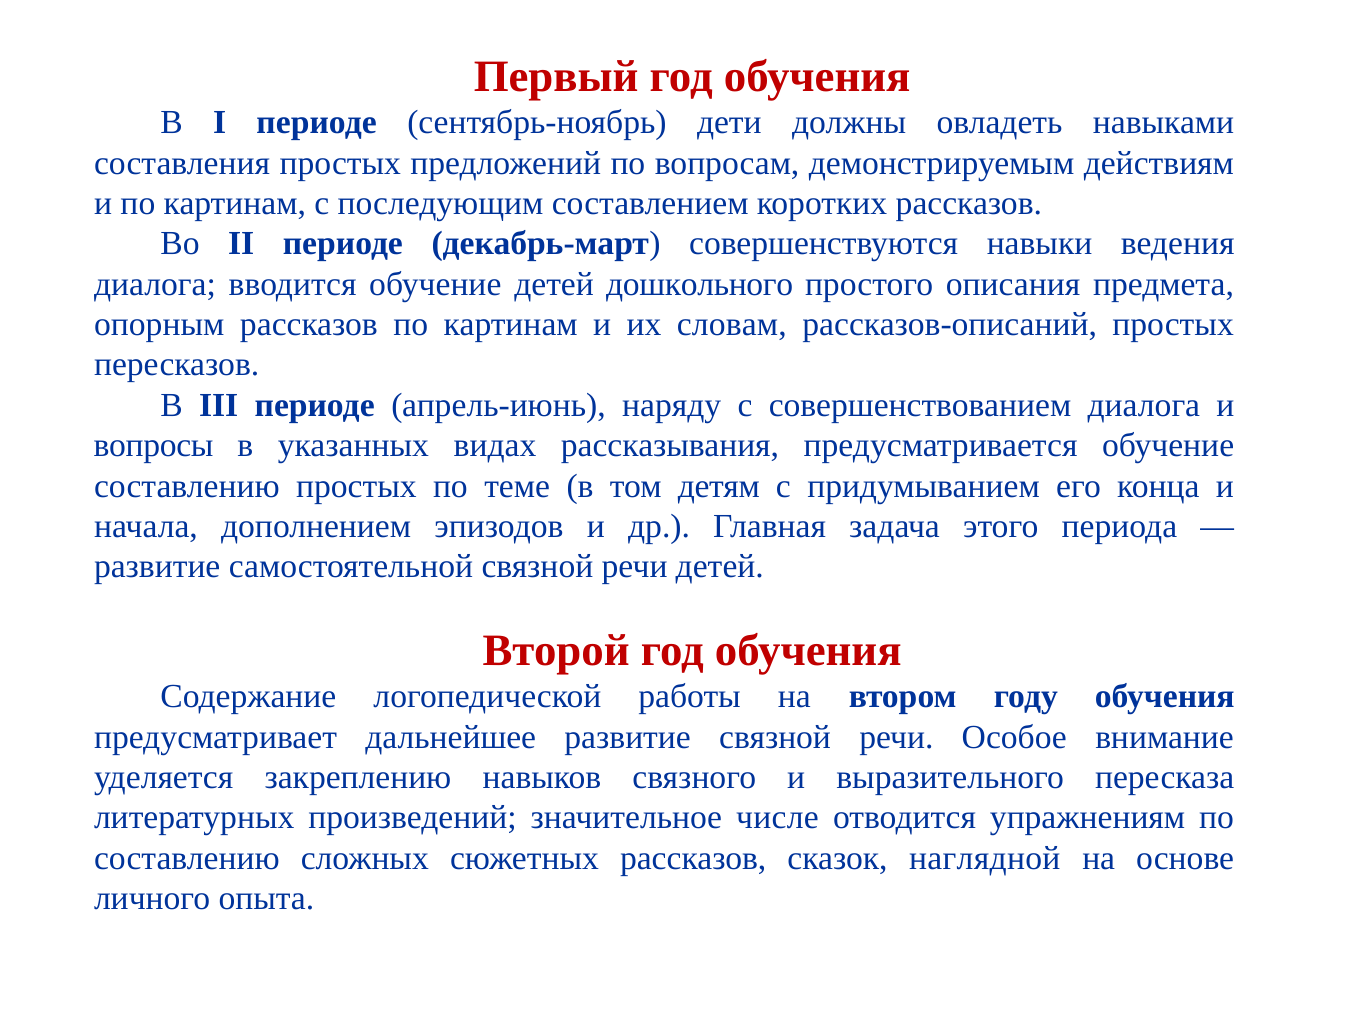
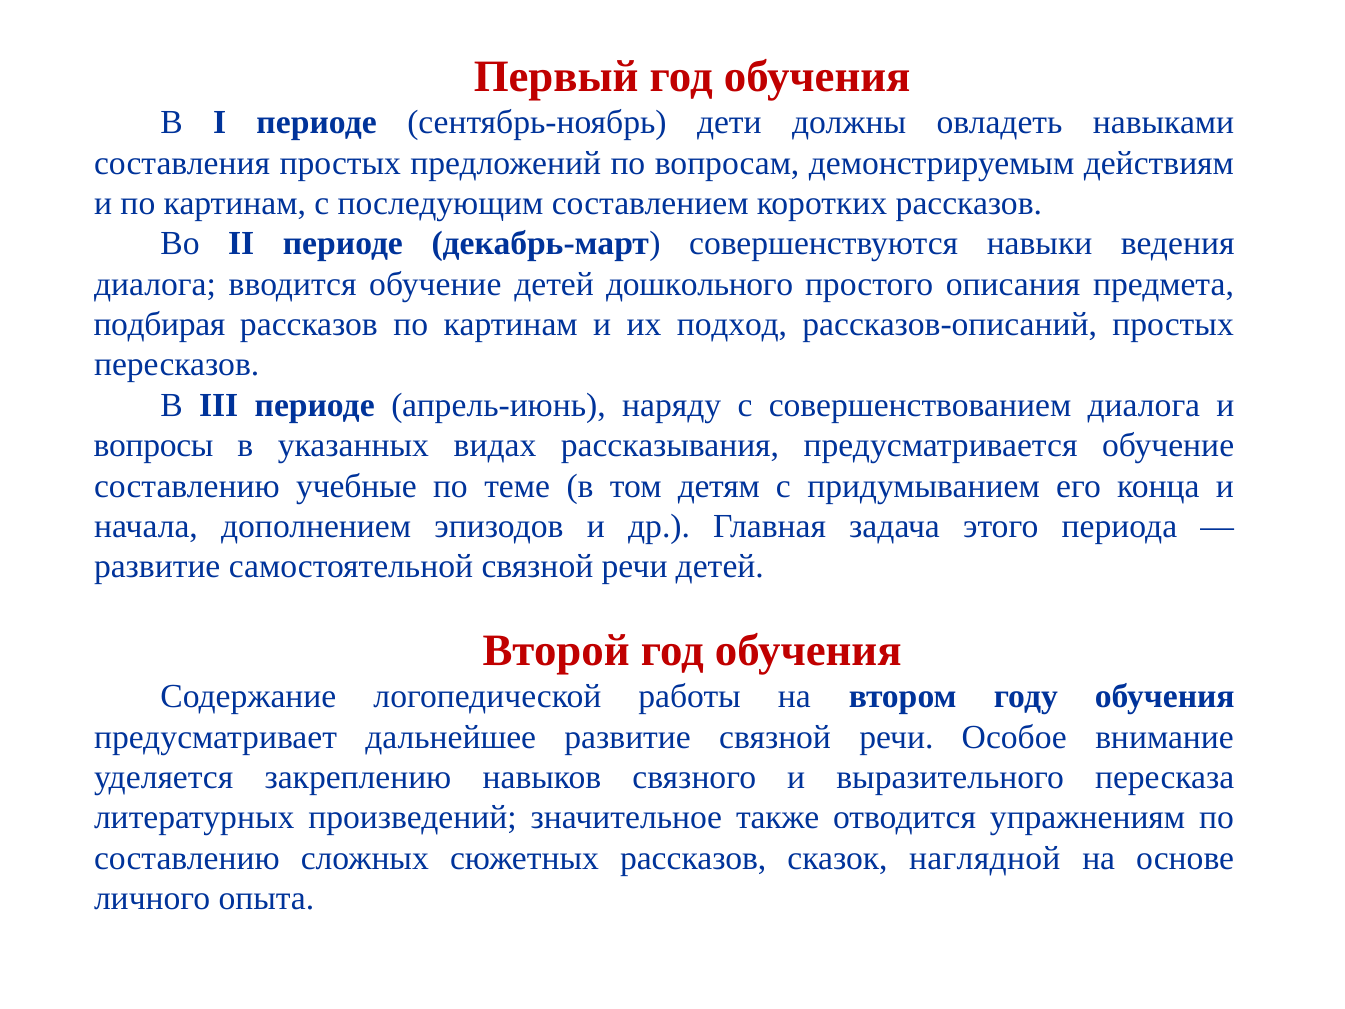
опорным: опорным -> подбирая
словам: словам -> подход
составлению простых: простых -> учебные
числе: числе -> также
